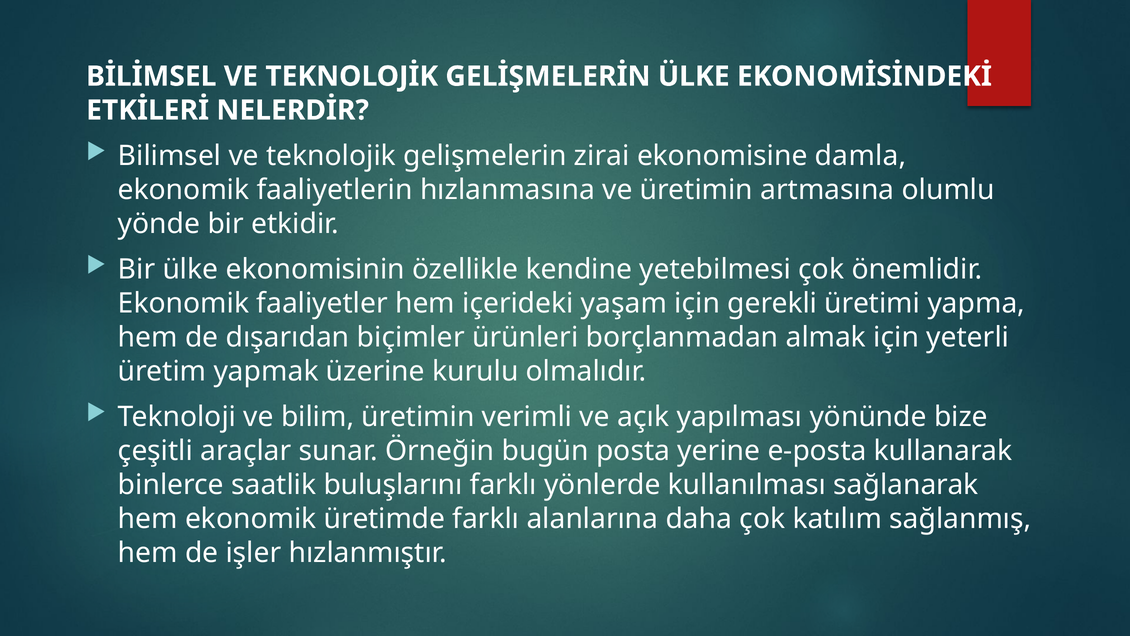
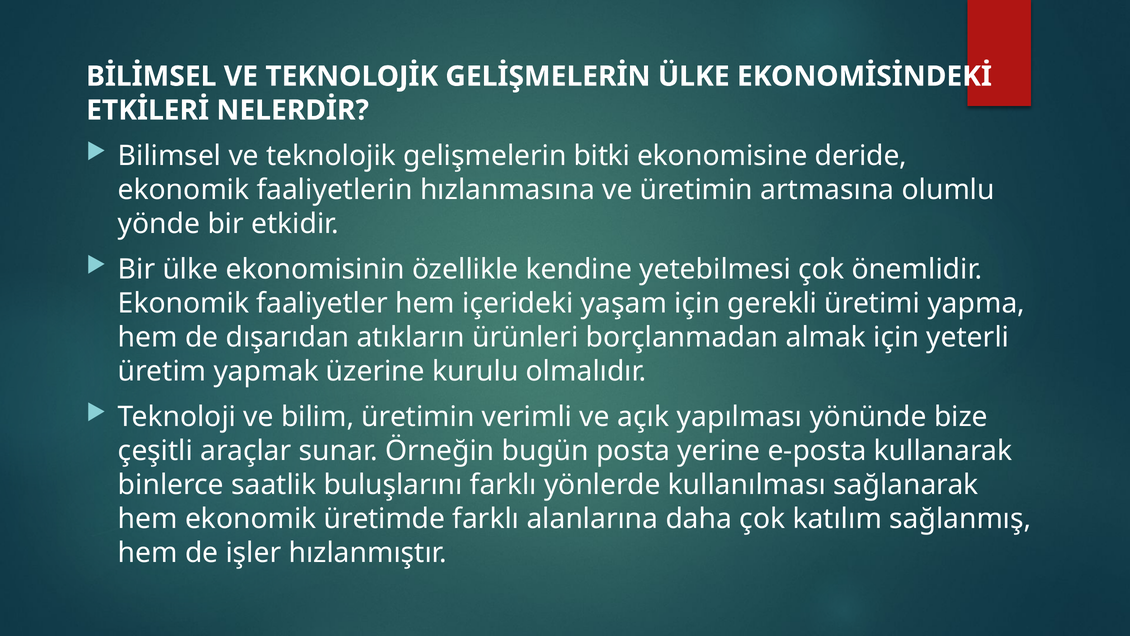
zirai: zirai -> bitki
damla: damla -> deride
biçimler: biçimler -> atıkların
